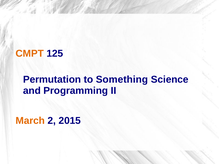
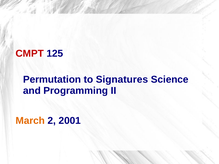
CMPT colour: orange -> red
Something: Something -> Signatures
2015: 2015 -> 2001
